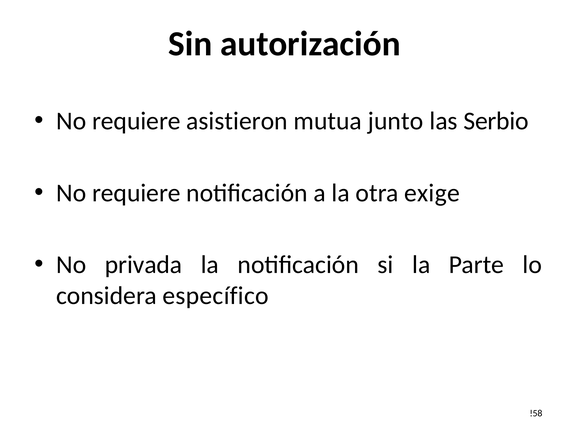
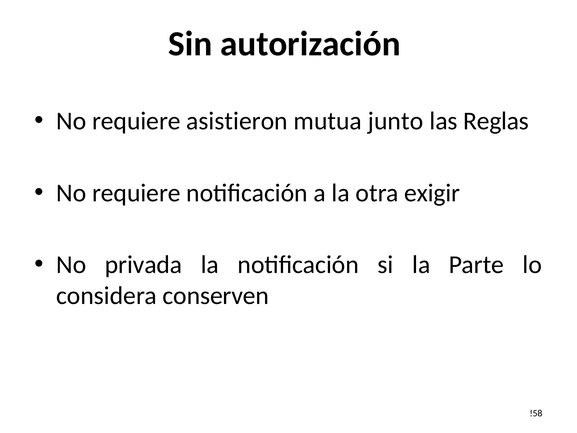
Serbio: Serbio -> Reglas
exige: exige -> exigir
específico: específico -> conserven
